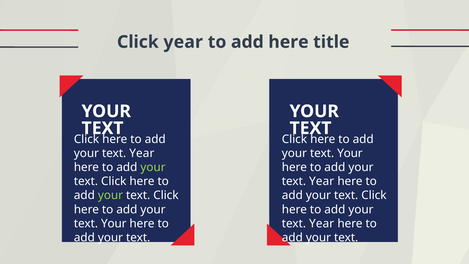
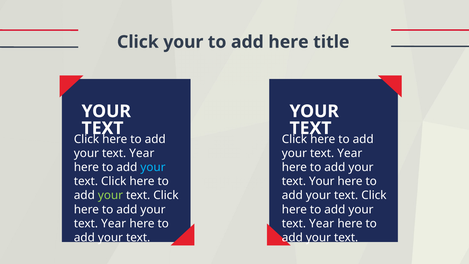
Click year: year -> your
Your at (350, 153): Your -> Year
your at (153, 167) colour: light green -> light blue
Year at (322, 181): Year -> Your
Your at (114, 223): Your -> Year
